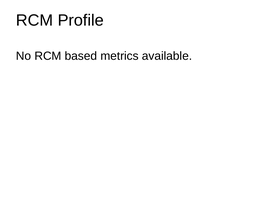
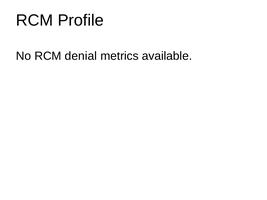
based: based -> denial
